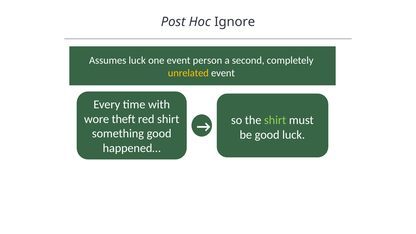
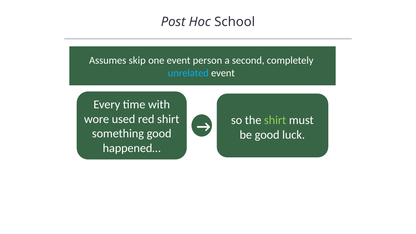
Ignore: Ignore -> School
Assumes luck: luck -> skip
unrelated colour: yellow -> light blue
theft: theft -> used
